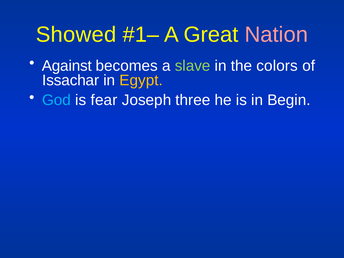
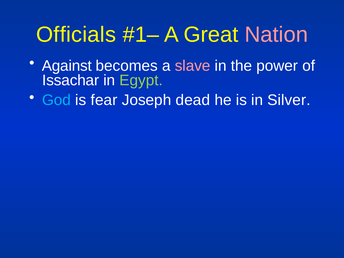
Showed: Showed -> Officials
slave colour: light green -> pink
colors: colors -> power
Egypt colour: yellow -> light green
three: three -> dead
Begin: Begin -> Silver
